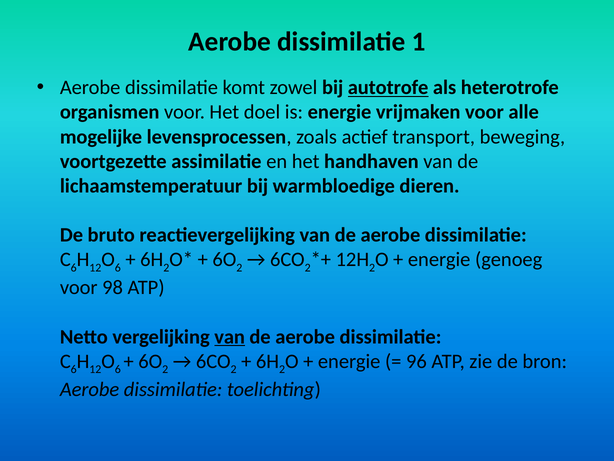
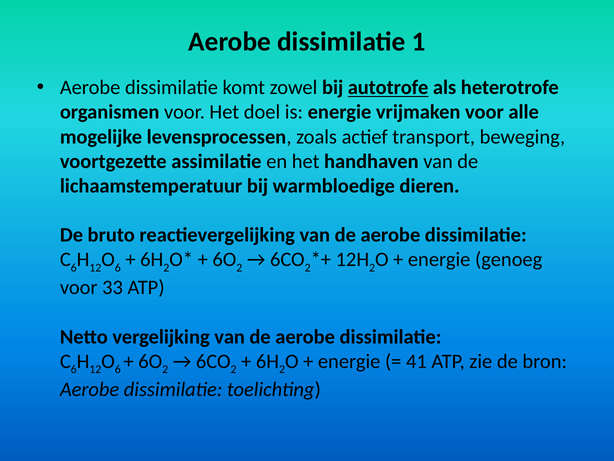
98: 98 -> 33
van at (230, 336) underline: present -> none
96: 96 -> 41
